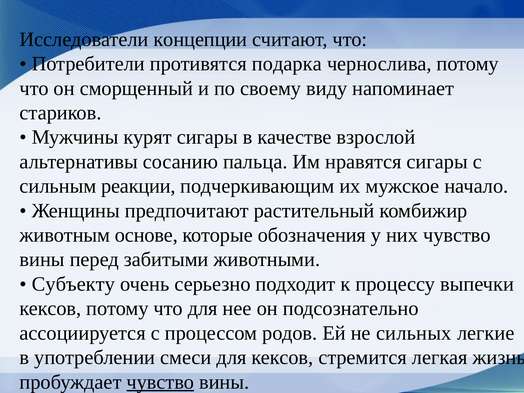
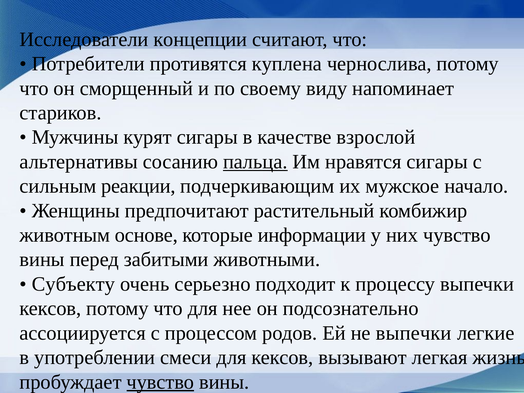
подарка: подарка -> куплена
пальца underline: none -> present
обозначения: обозначения -> информации
не сильных: сильных -> выпечки
стремится: стремится -> вызывают
